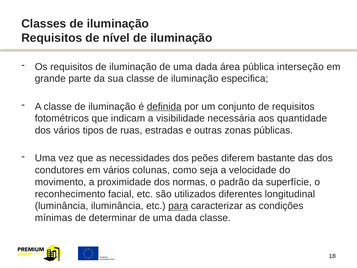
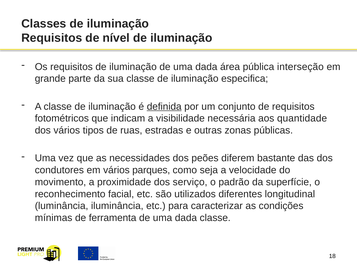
colunas: colunas -> parques
normas: normas -> serviço
para underline: present -> none
determinar: determinar -> ferramenta
